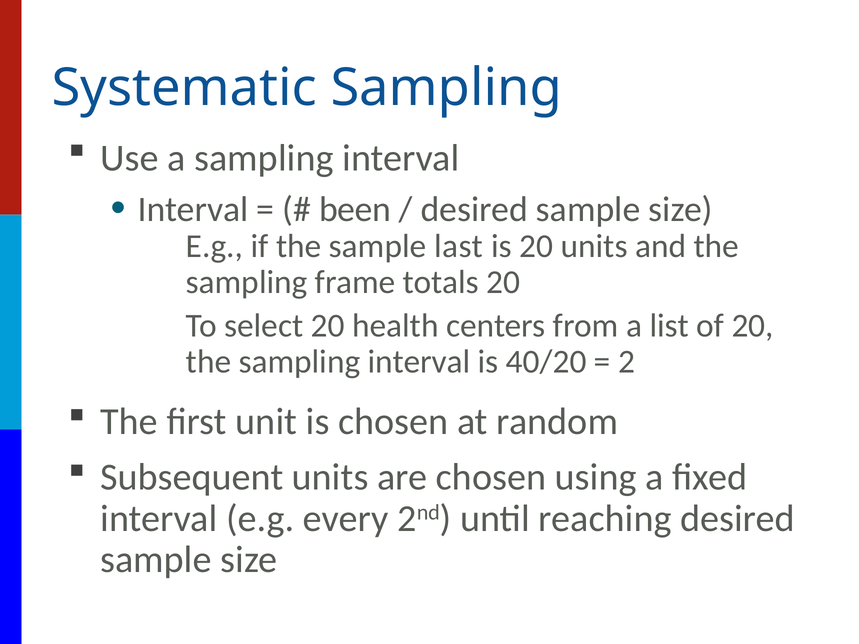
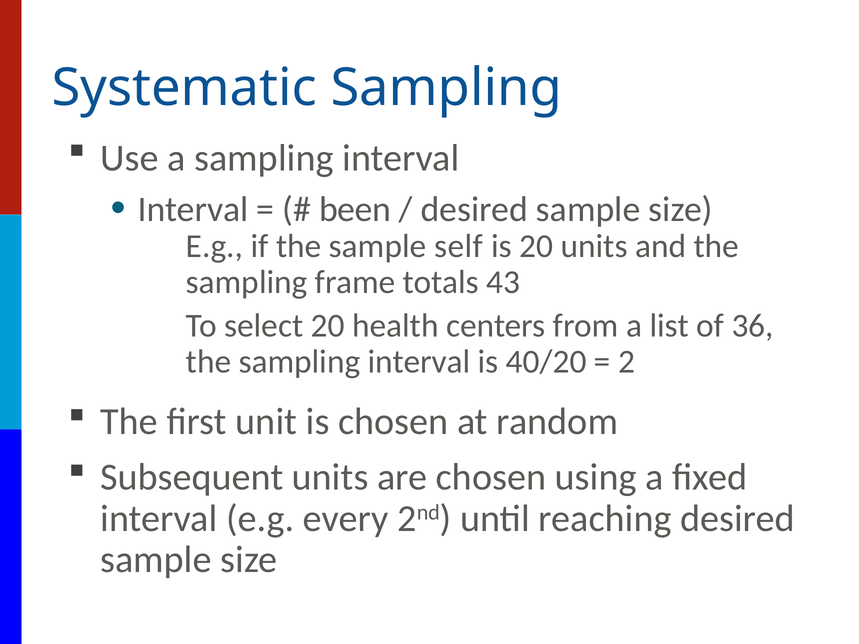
last: last -> self
totals 20: 20 -> 43
of 20: 20 -> 36
